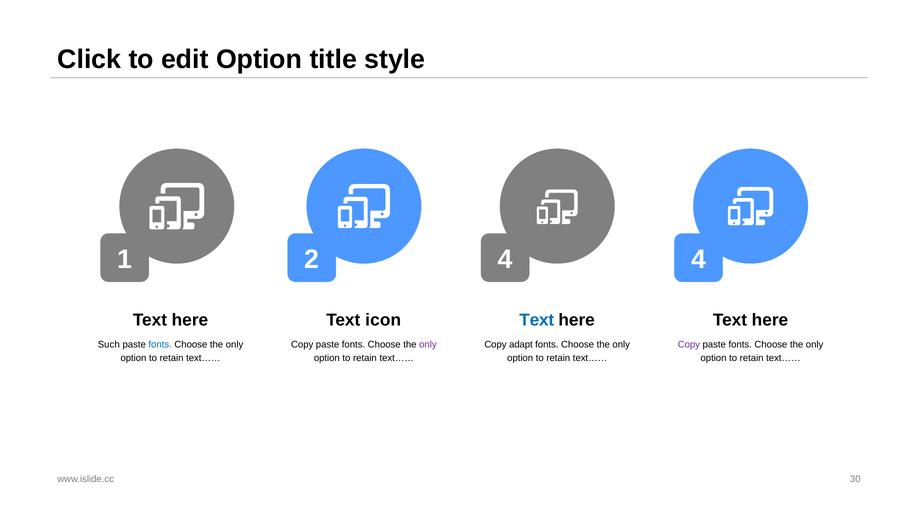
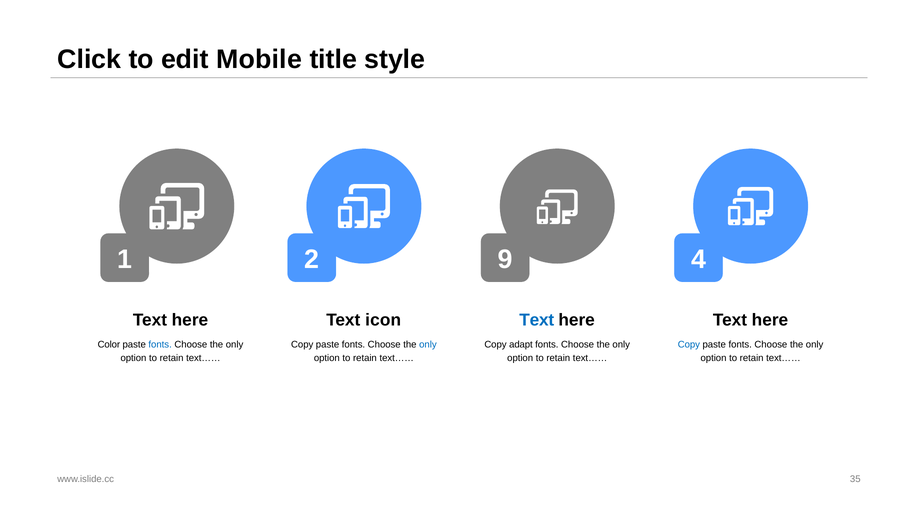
edit Option: Option -> Mobile
2 4: 4 -> 9
Such: Such -> Color
only at (428, 344) colour: purple -> blue
Copy at (689, 344) colour: purple -> blue
30: 30 -> 35
